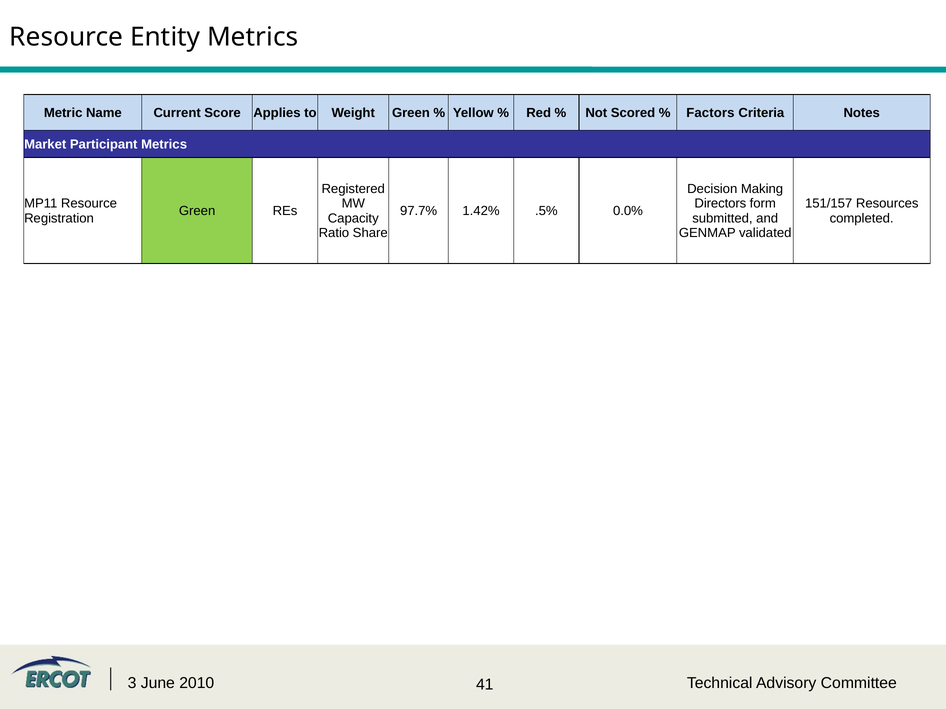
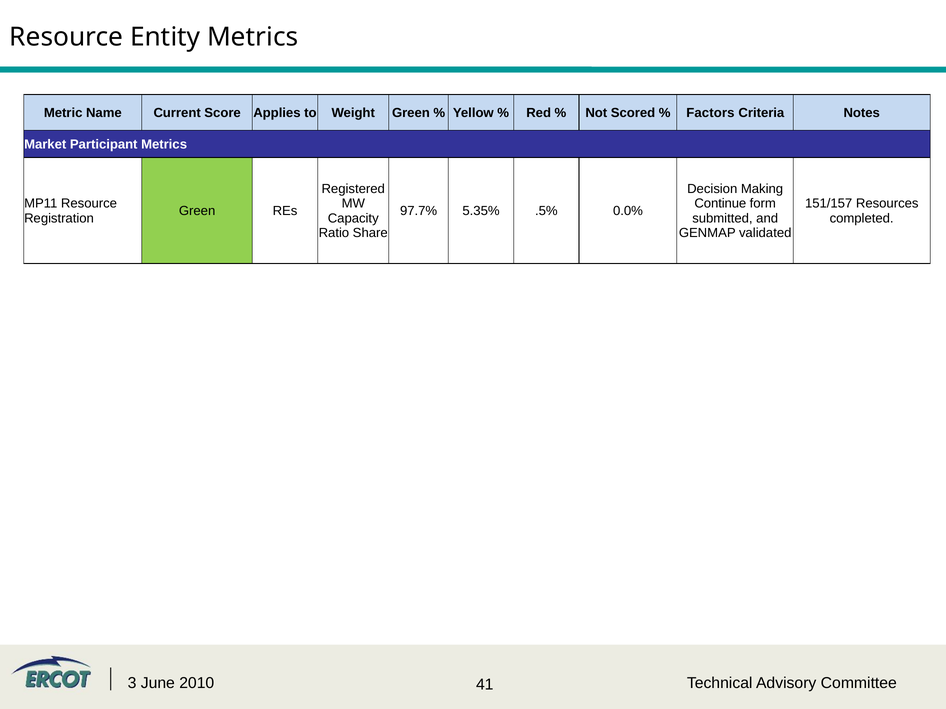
Directors: Directors -> Continue
1.42%: 1.42% -> 5.35%
